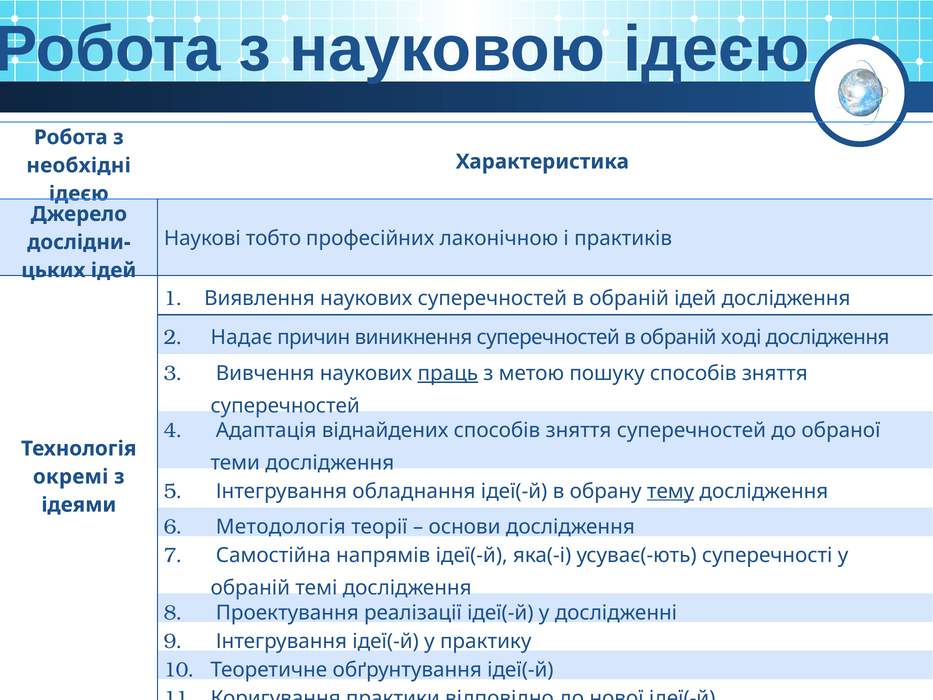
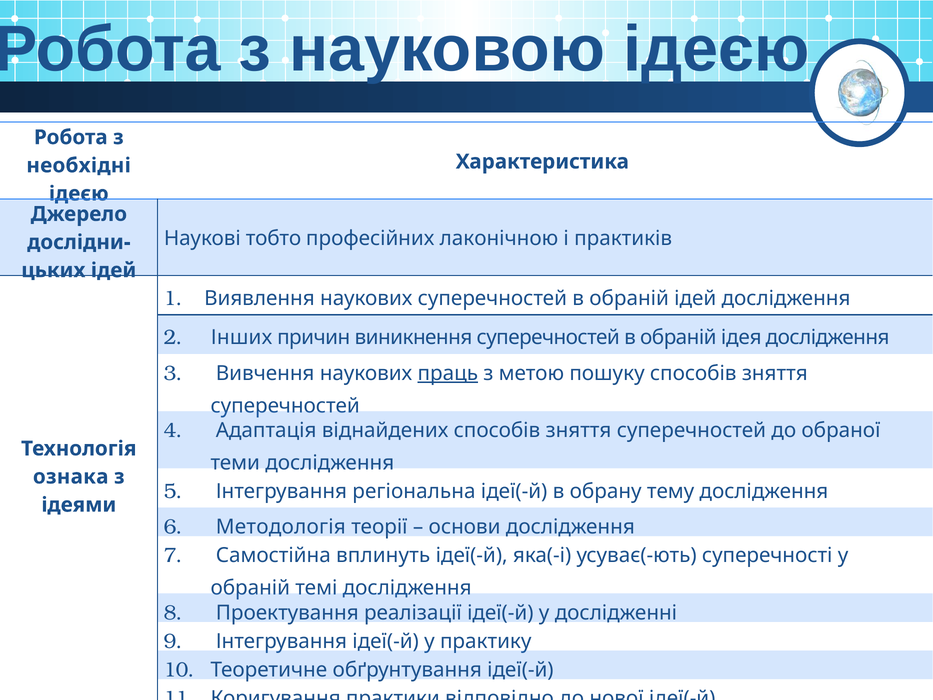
Надає: Надає -> Інших
ході: ході -> ідея
окремі: окремі -> ознака
обладнання: обладнання -> регіональна
тему underline: present -> none
напрямів: напрямів -> вплинуть
